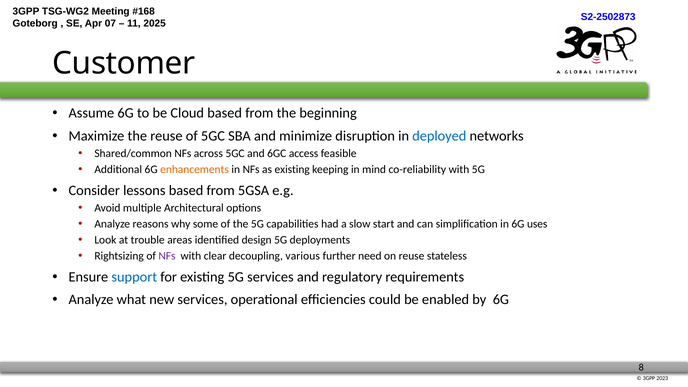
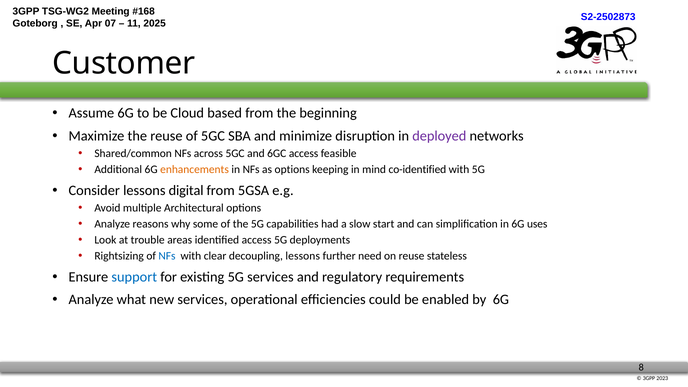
deployed colour: blue -> purple
as existing: existing -> options
co-reliability: co-reliability -> co-identified
lessons based: based -> digital
identified design: design -> access
NFs at (167, 256) colour: purple -> blue
decoupling various: various -> lessons
